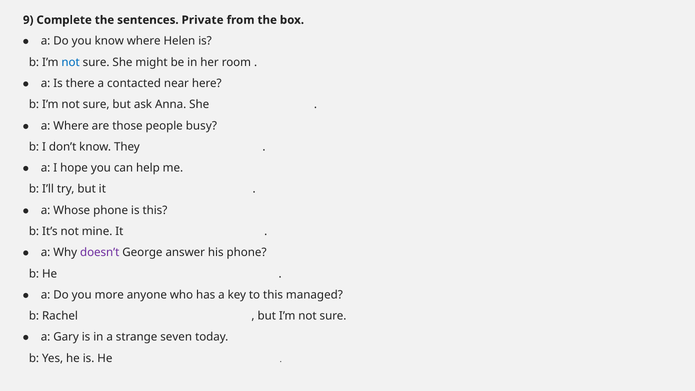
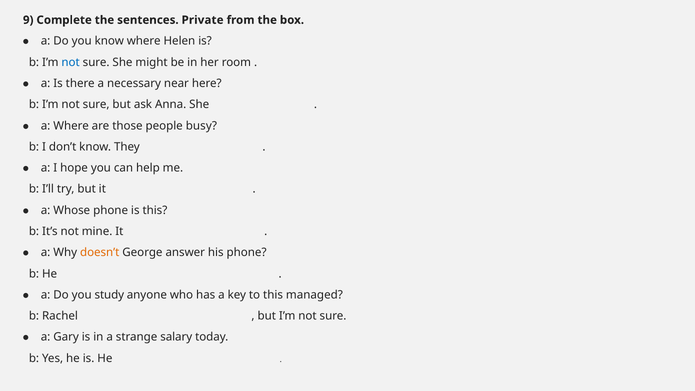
contacted: contacted -> necessary
doesn’t colour: purple -> orange
more: more -> study
seven: seven -> salary
